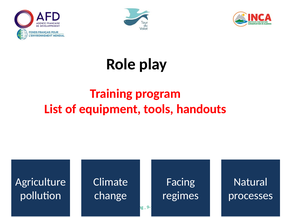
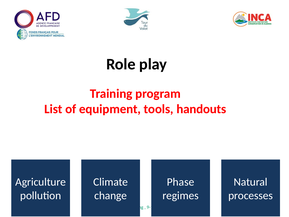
Facing: Facing -> Phase
